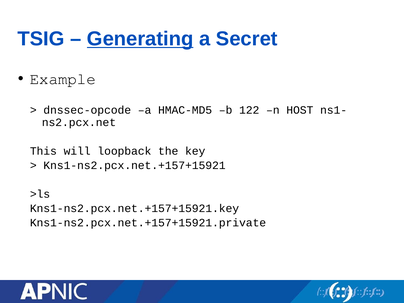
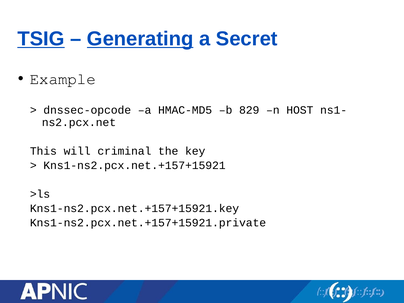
TSIG underline: none -> present
122: 122 -> 829
loopback: loopback -> criminal
